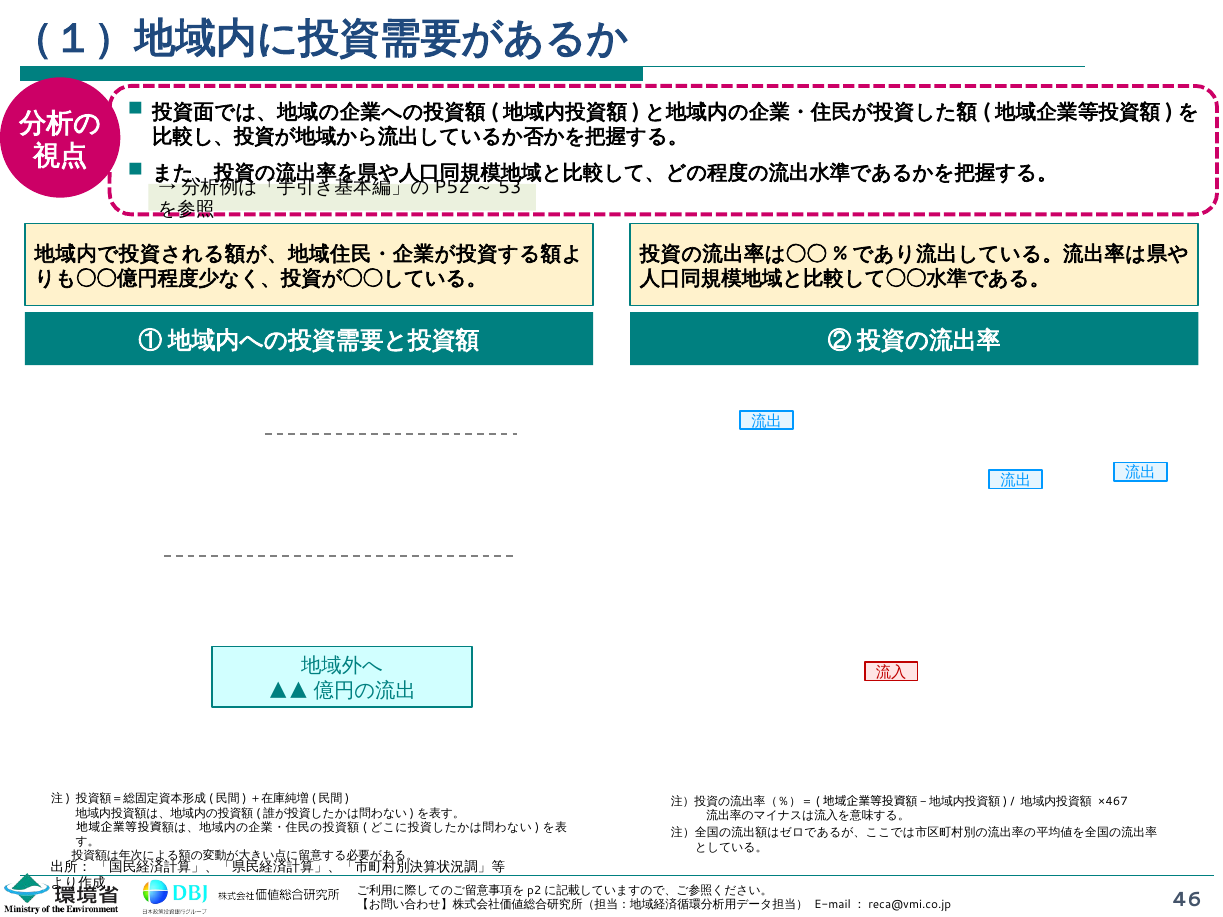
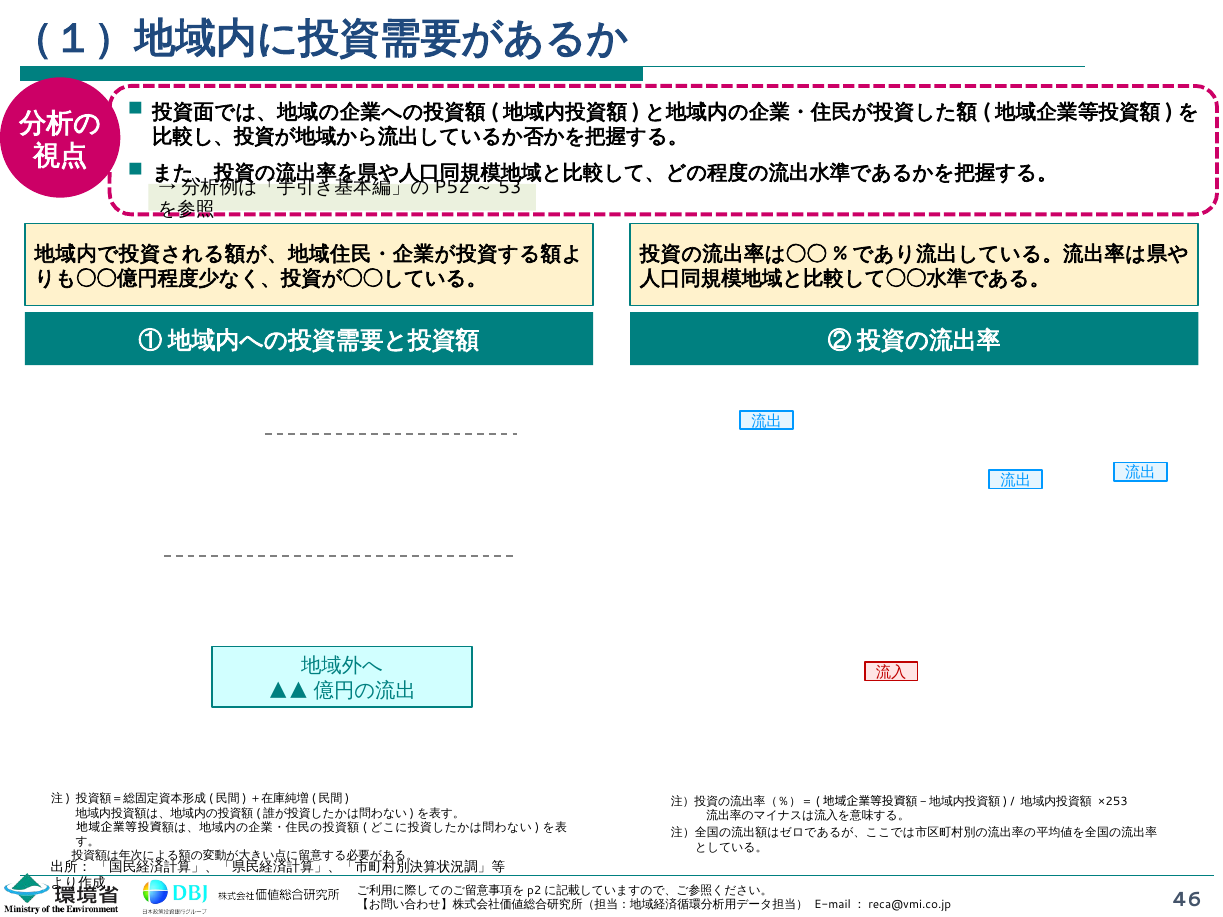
×467: ×467 -> ×253
